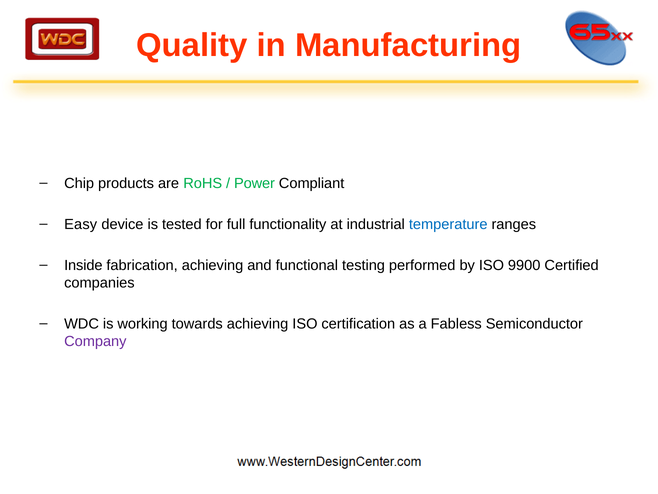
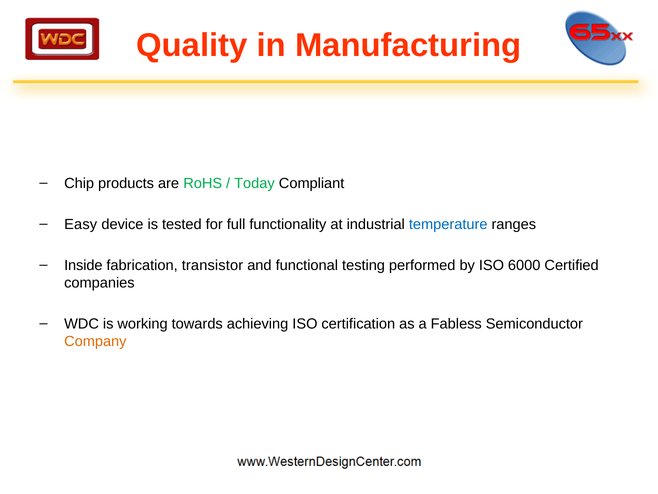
Power: Power -> Today
fabrication achieving: achieving -> transistor
9900: 9900 -> 6000
Company colour: purple -> orange
